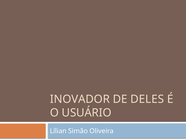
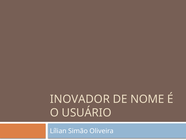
DELES: DELES -> NOME
